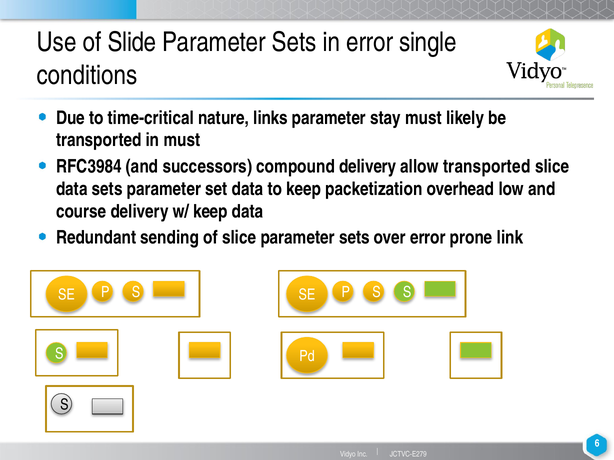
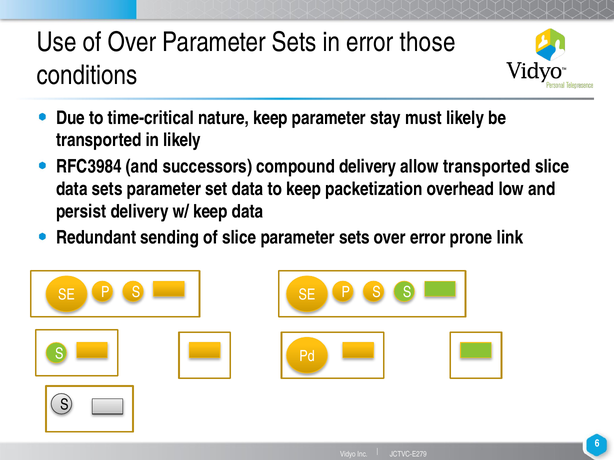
of Slide: Slide -> Over
single: single -> those
nature links: links -> keep
in must: must -> likely
course: course -> persist
